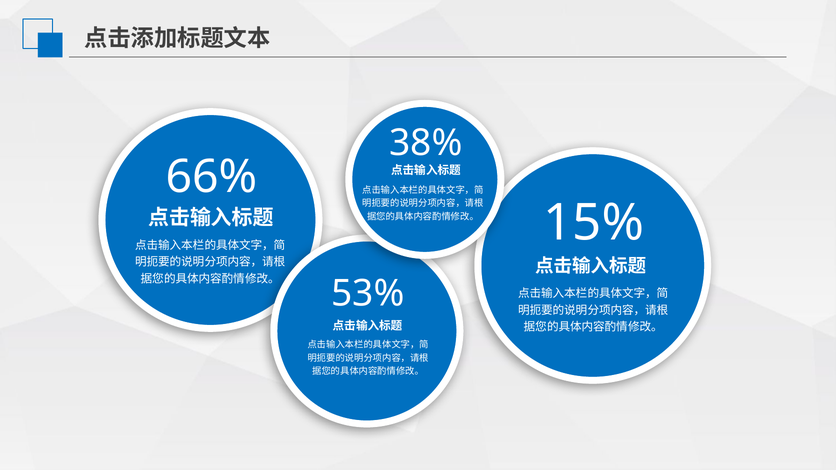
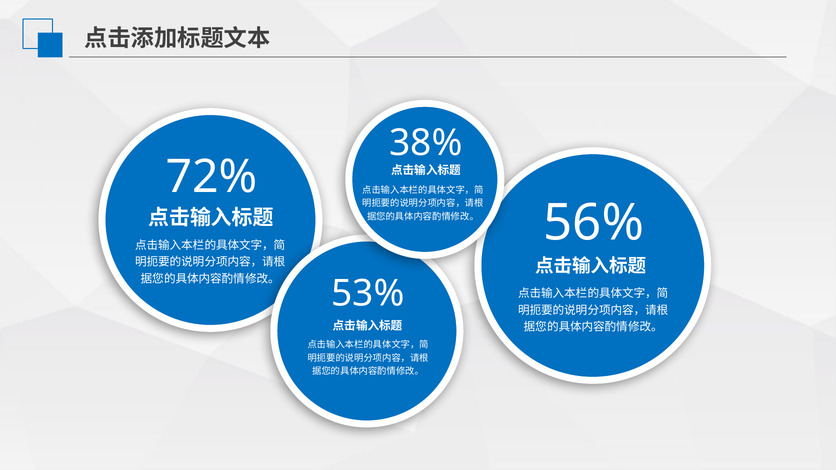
66%: 66% -> 72%
15%: 15% -> 56%
